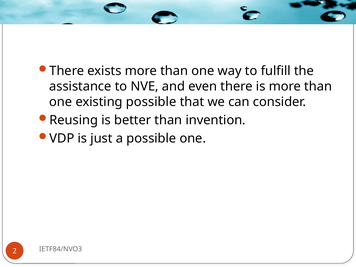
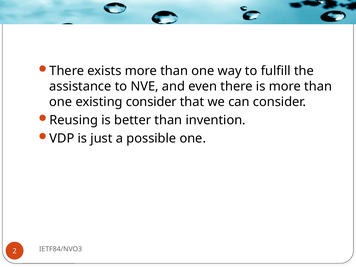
existing possible: possible -> consider
